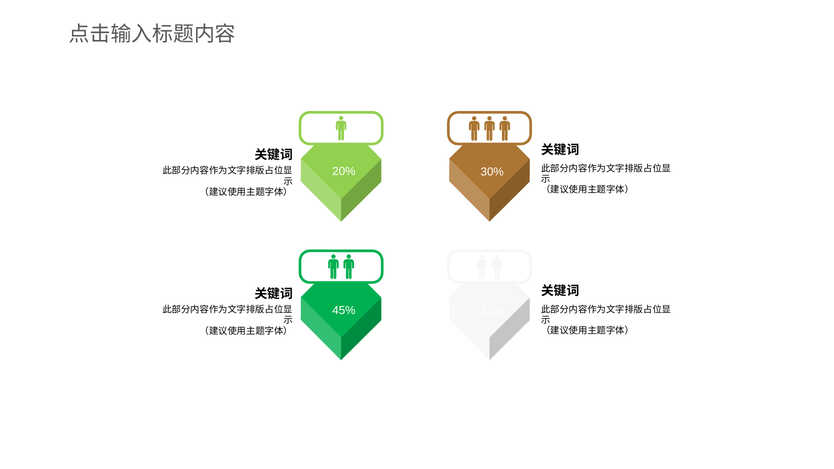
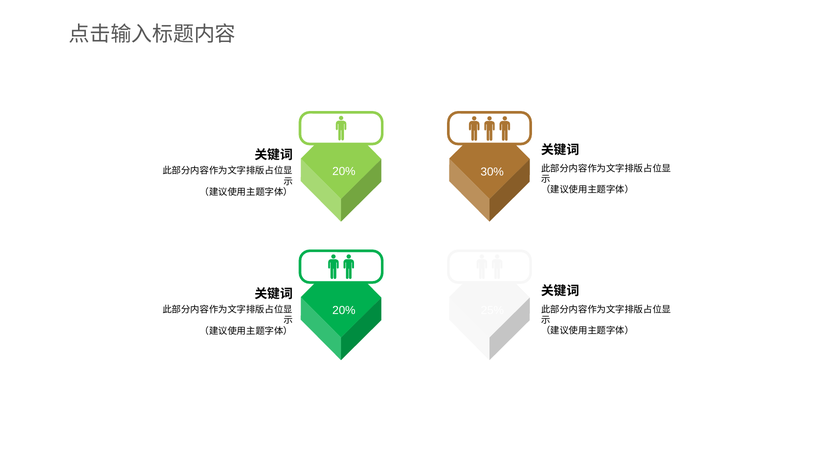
45% at (344, 311): 45% -> 20%
